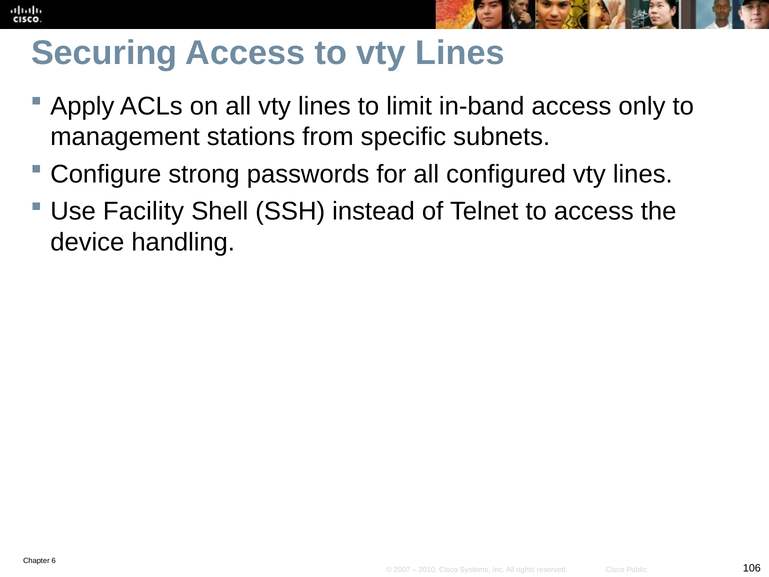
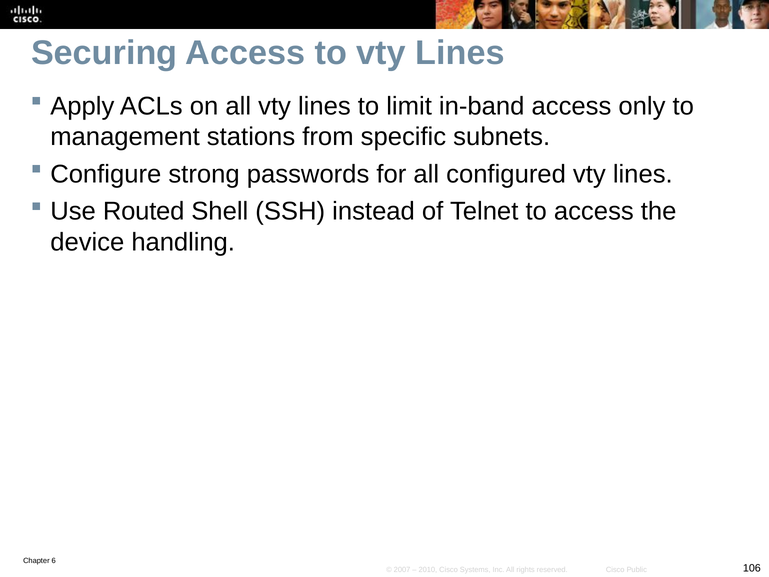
Facility: Facility -> Routed
